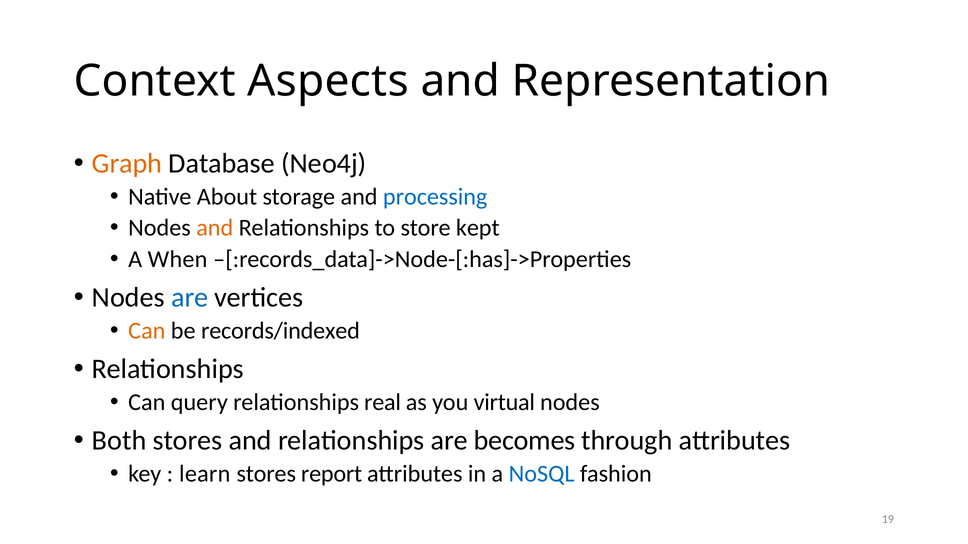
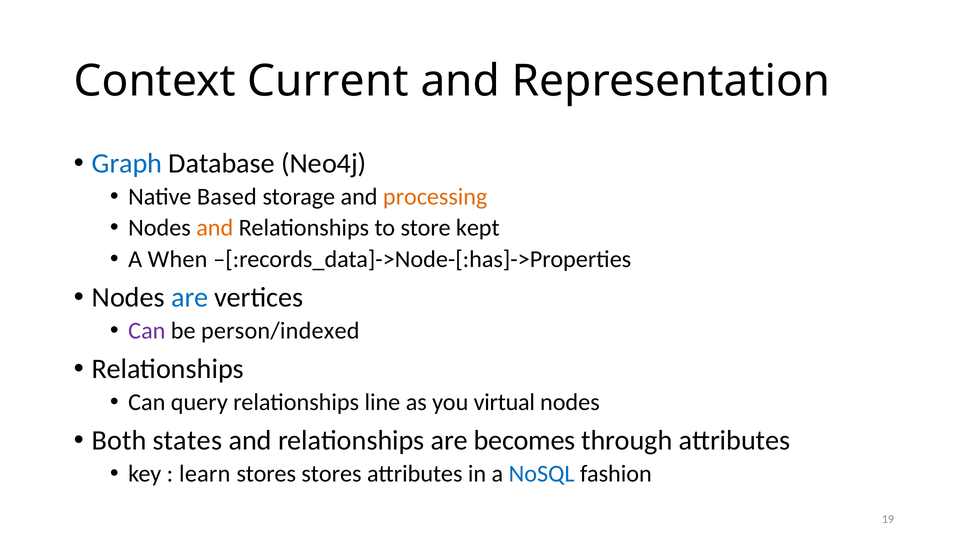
Aspects: Aspects -> Current
Graph colour: orange -> blue
About: About -> Based
processing colour: blue -> orange
Can at (147, 331) colour: orange -> purple
records/indexed: records/indexed -> person/indexed
real: real -> line
Both stores: stores -> states
stores report: report -> stores
